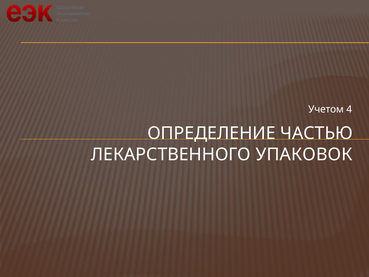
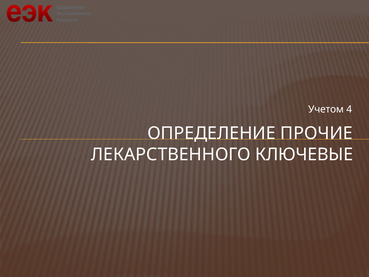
ЧАСТЬЮ: ЧАСТЬЮ -> ПРОЧИЕ
УПАКОВОК: УПАКОВОК -> КЛЮЧЕВЫЕ
